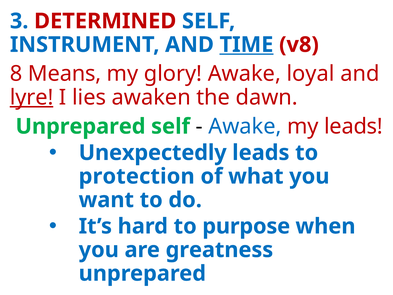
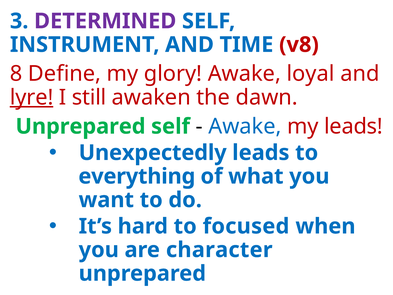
DETERMINED colour: red -> purple
TIME underline: present -> none
Means: Means -> Define
lies: lies -> still
protection: protection -> everything
purpose: purpose -> focused
greatness: greatness -> character
